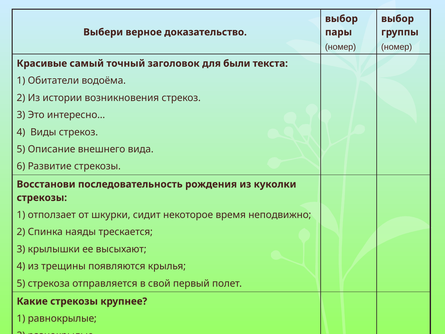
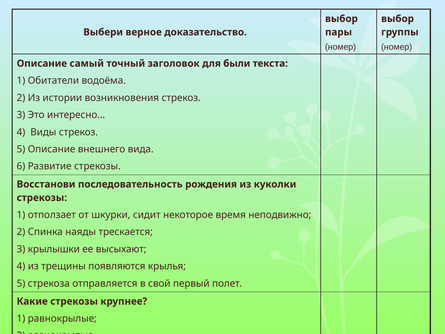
Красивые at (42, 63): Красивые -> Описание
